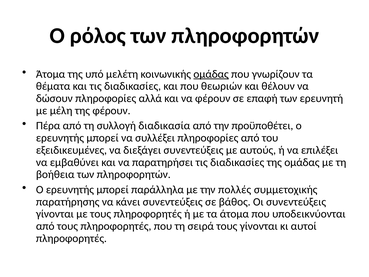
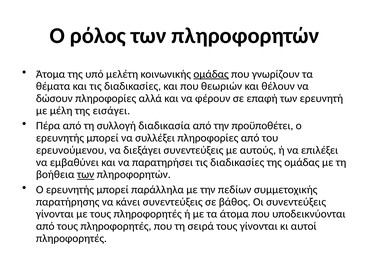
της φέρουν: φέρουν -> εισάγει
εξειδικευμένες: εξειδικευμένες -> ερευνούμενου
των at (86, 174) underline: none -> present
πολλές: πολλές -> πεδίων
